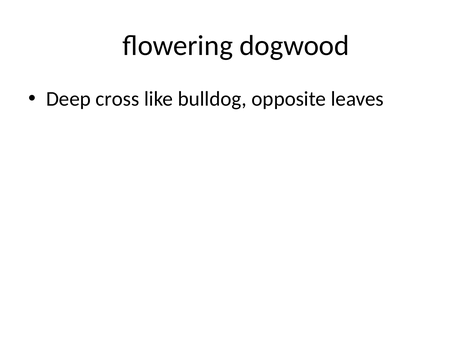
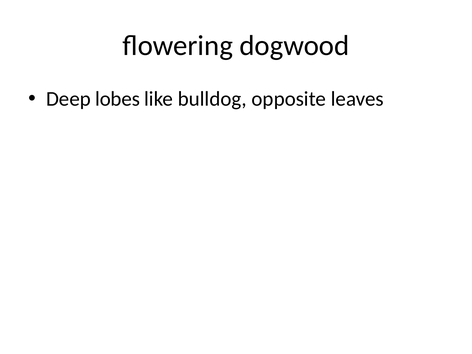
cross: cross -> lobes
